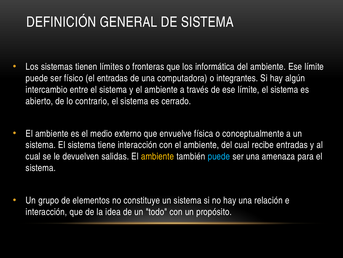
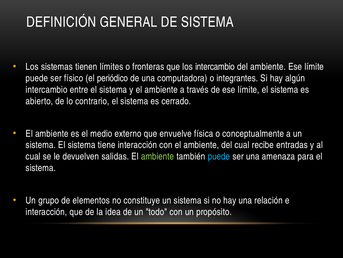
los informática: informática -> intercambio
el entradas: entradas -> periódico
ambiente at (158, 156) colour: yellow -> light green
